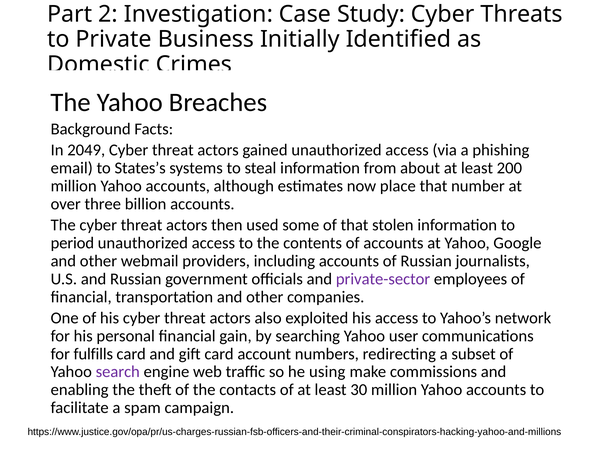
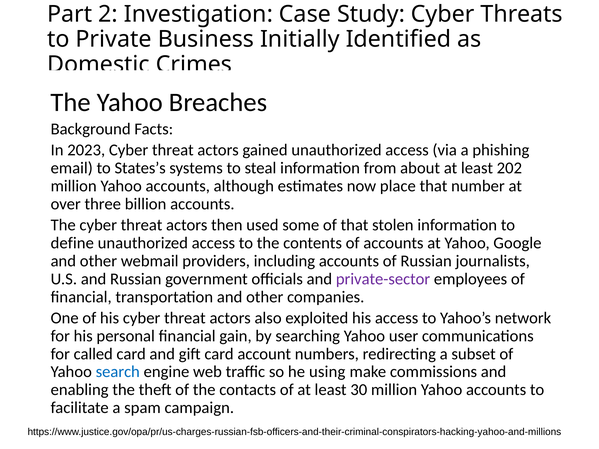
2049: 2049 -> 2023
200: 200 -> 202
period: period -> define
fulfills: fulfills -> called
search colour: purple -> blue
